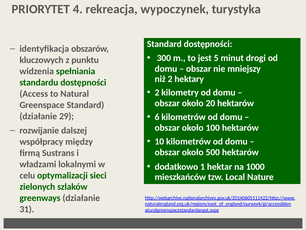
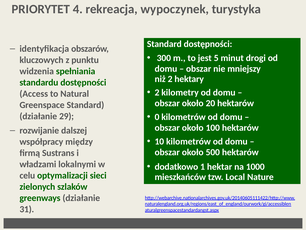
6: 6 -> 0
